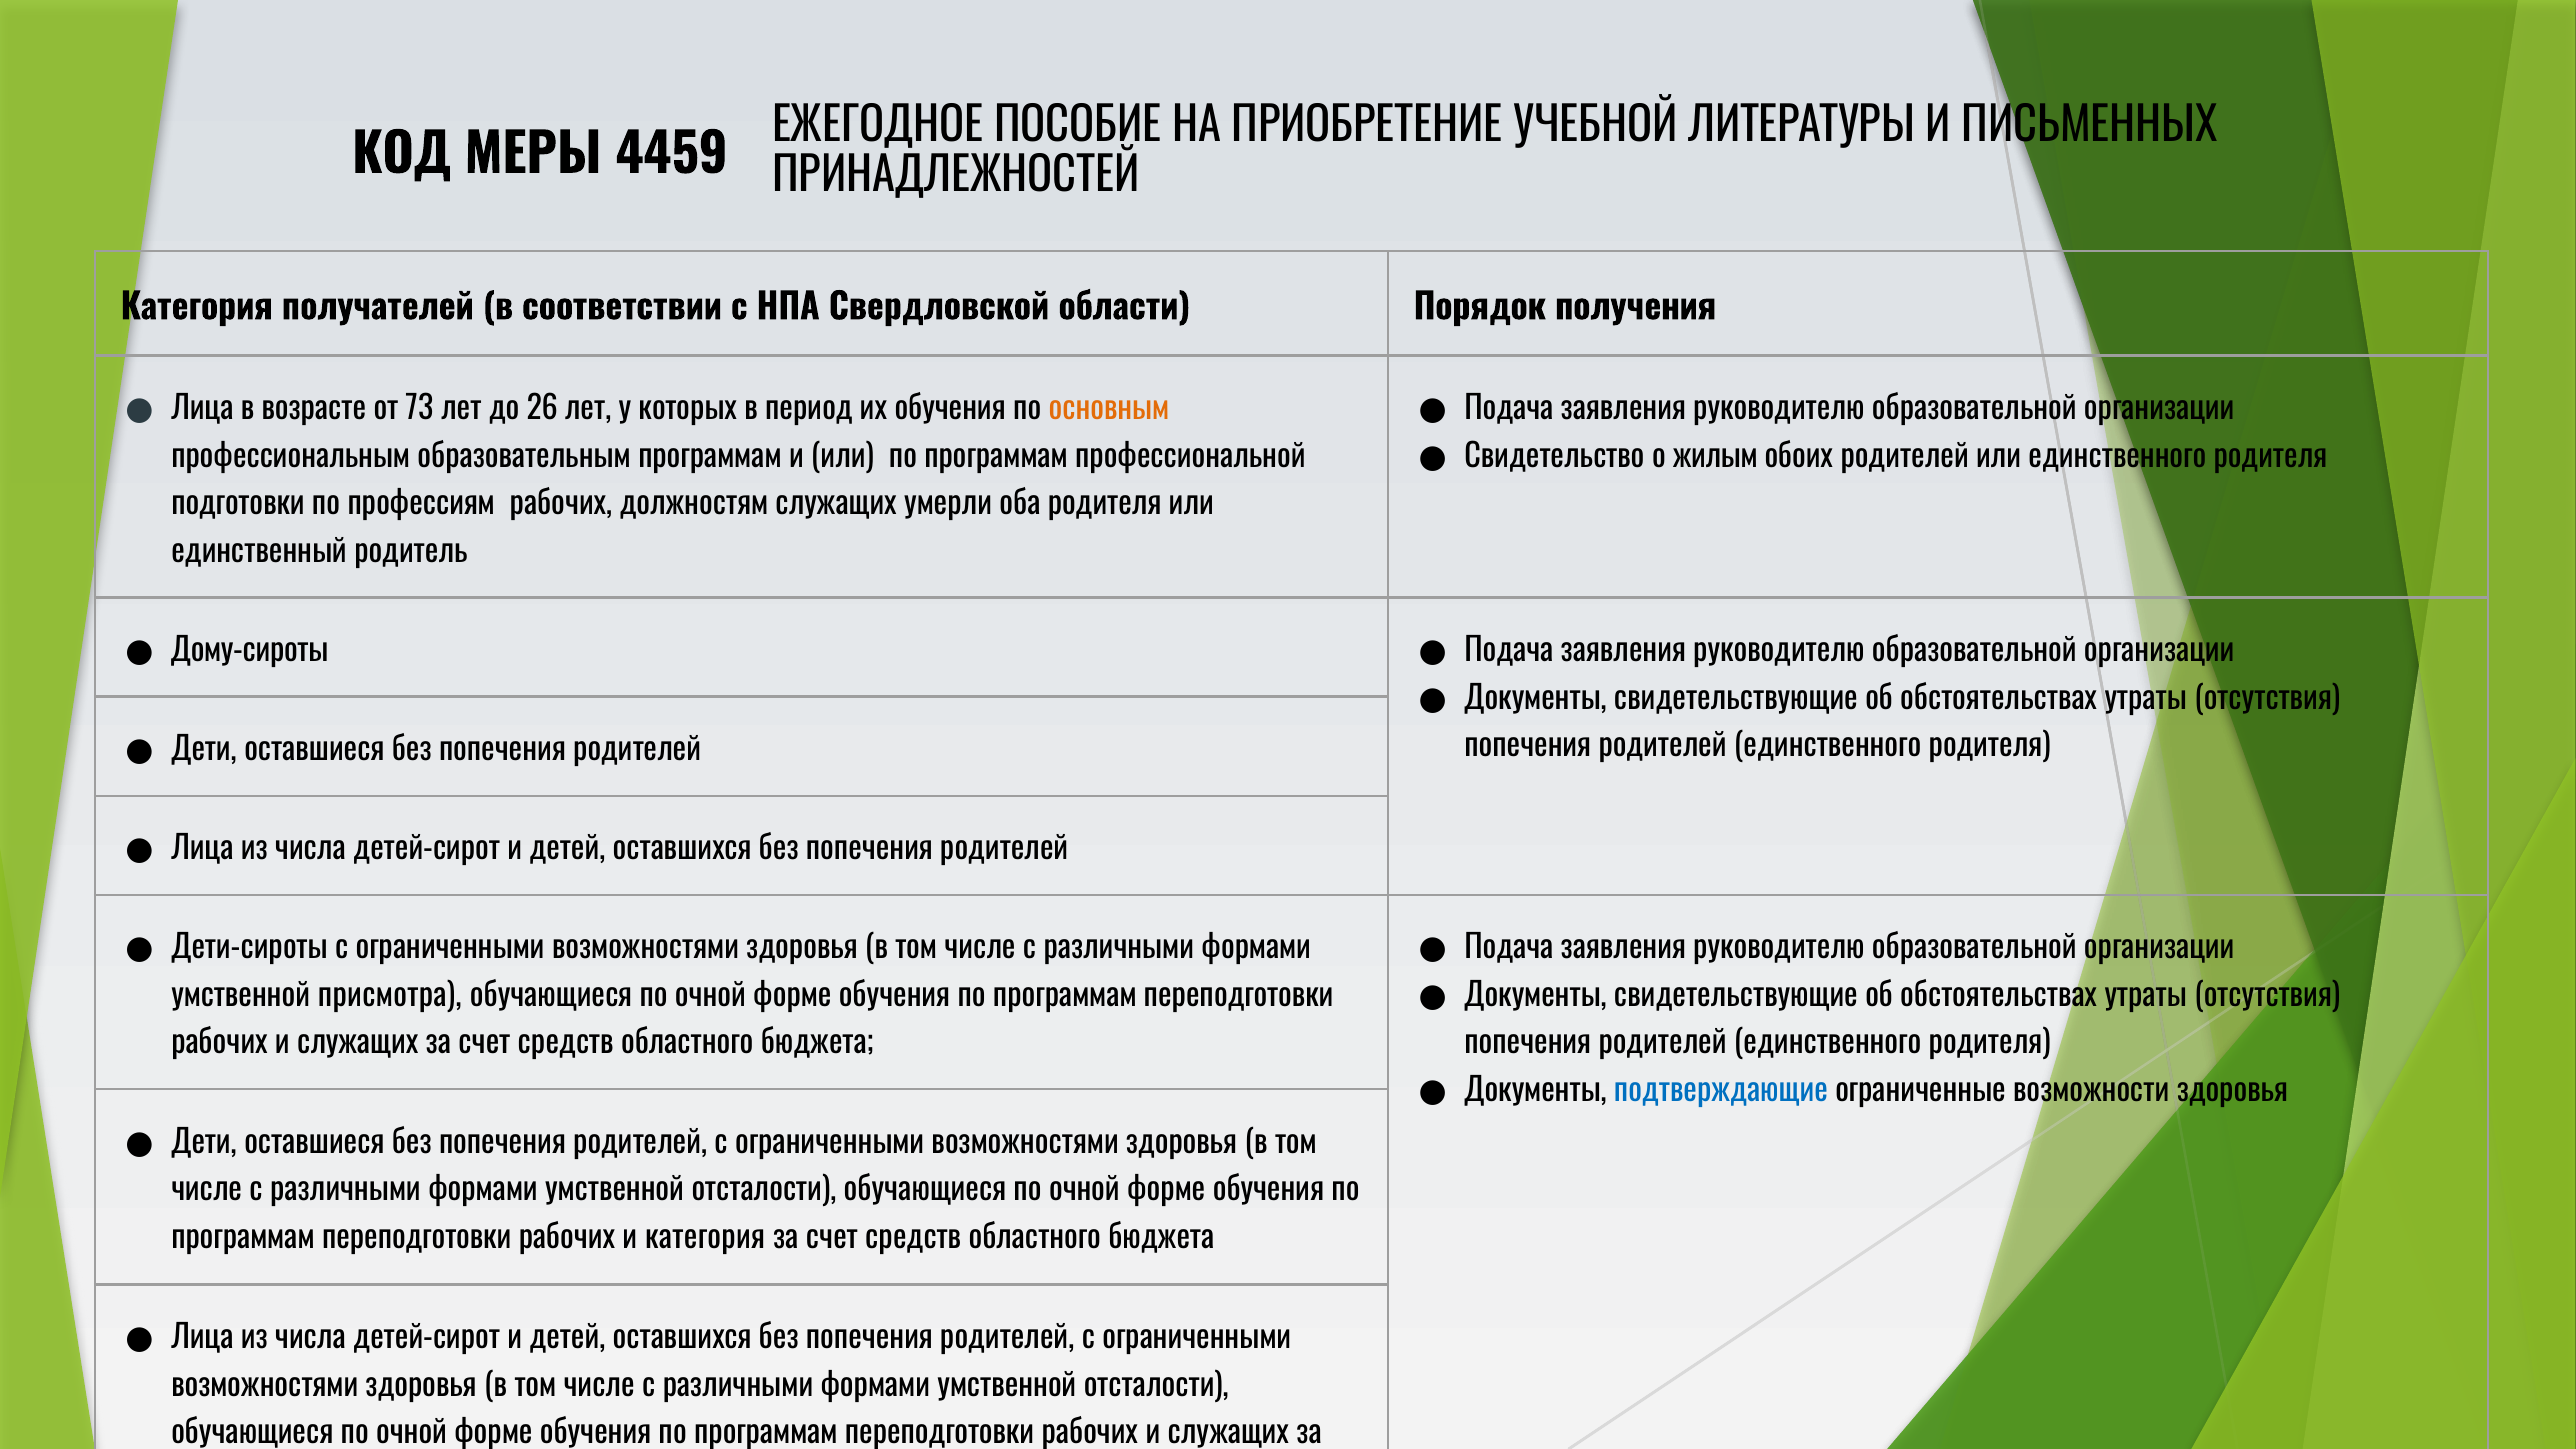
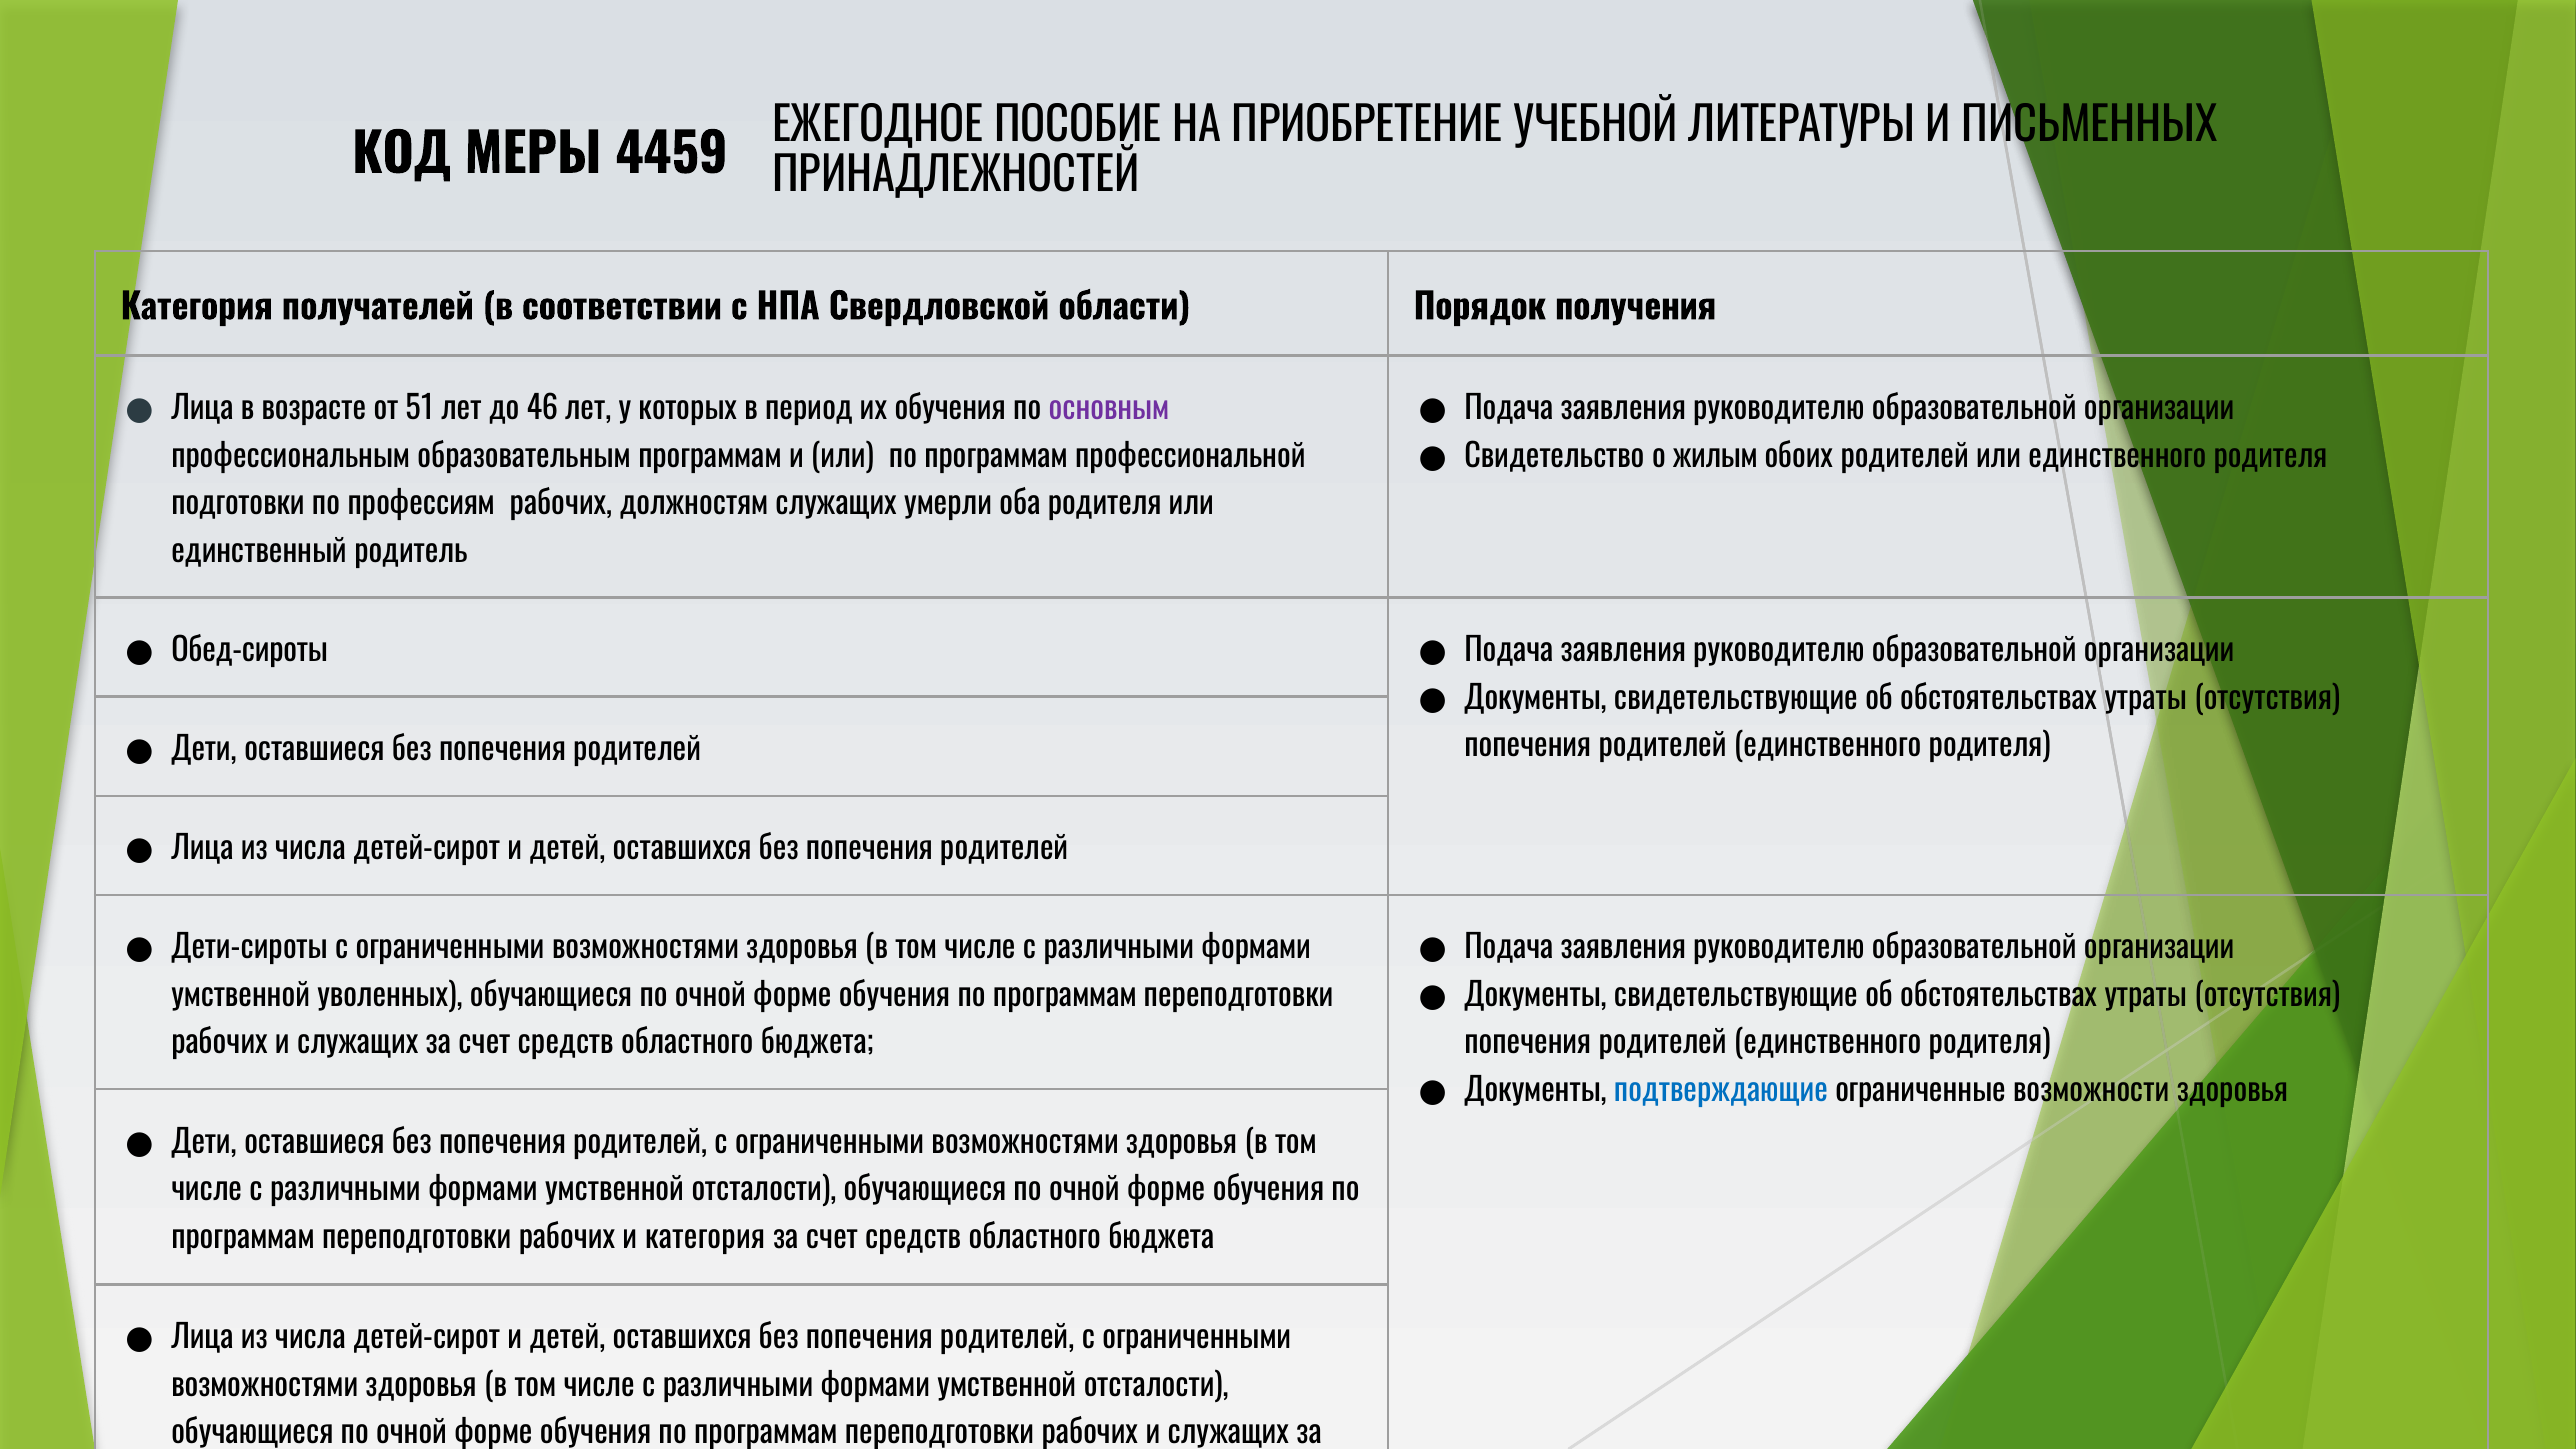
73: 73 -> 51
26: 26 -> 46
основным colour: orange -> purple
Дому-сироты: Дому-сироты -> Обед-сироты
присмотра: присмотра -> уволенных
